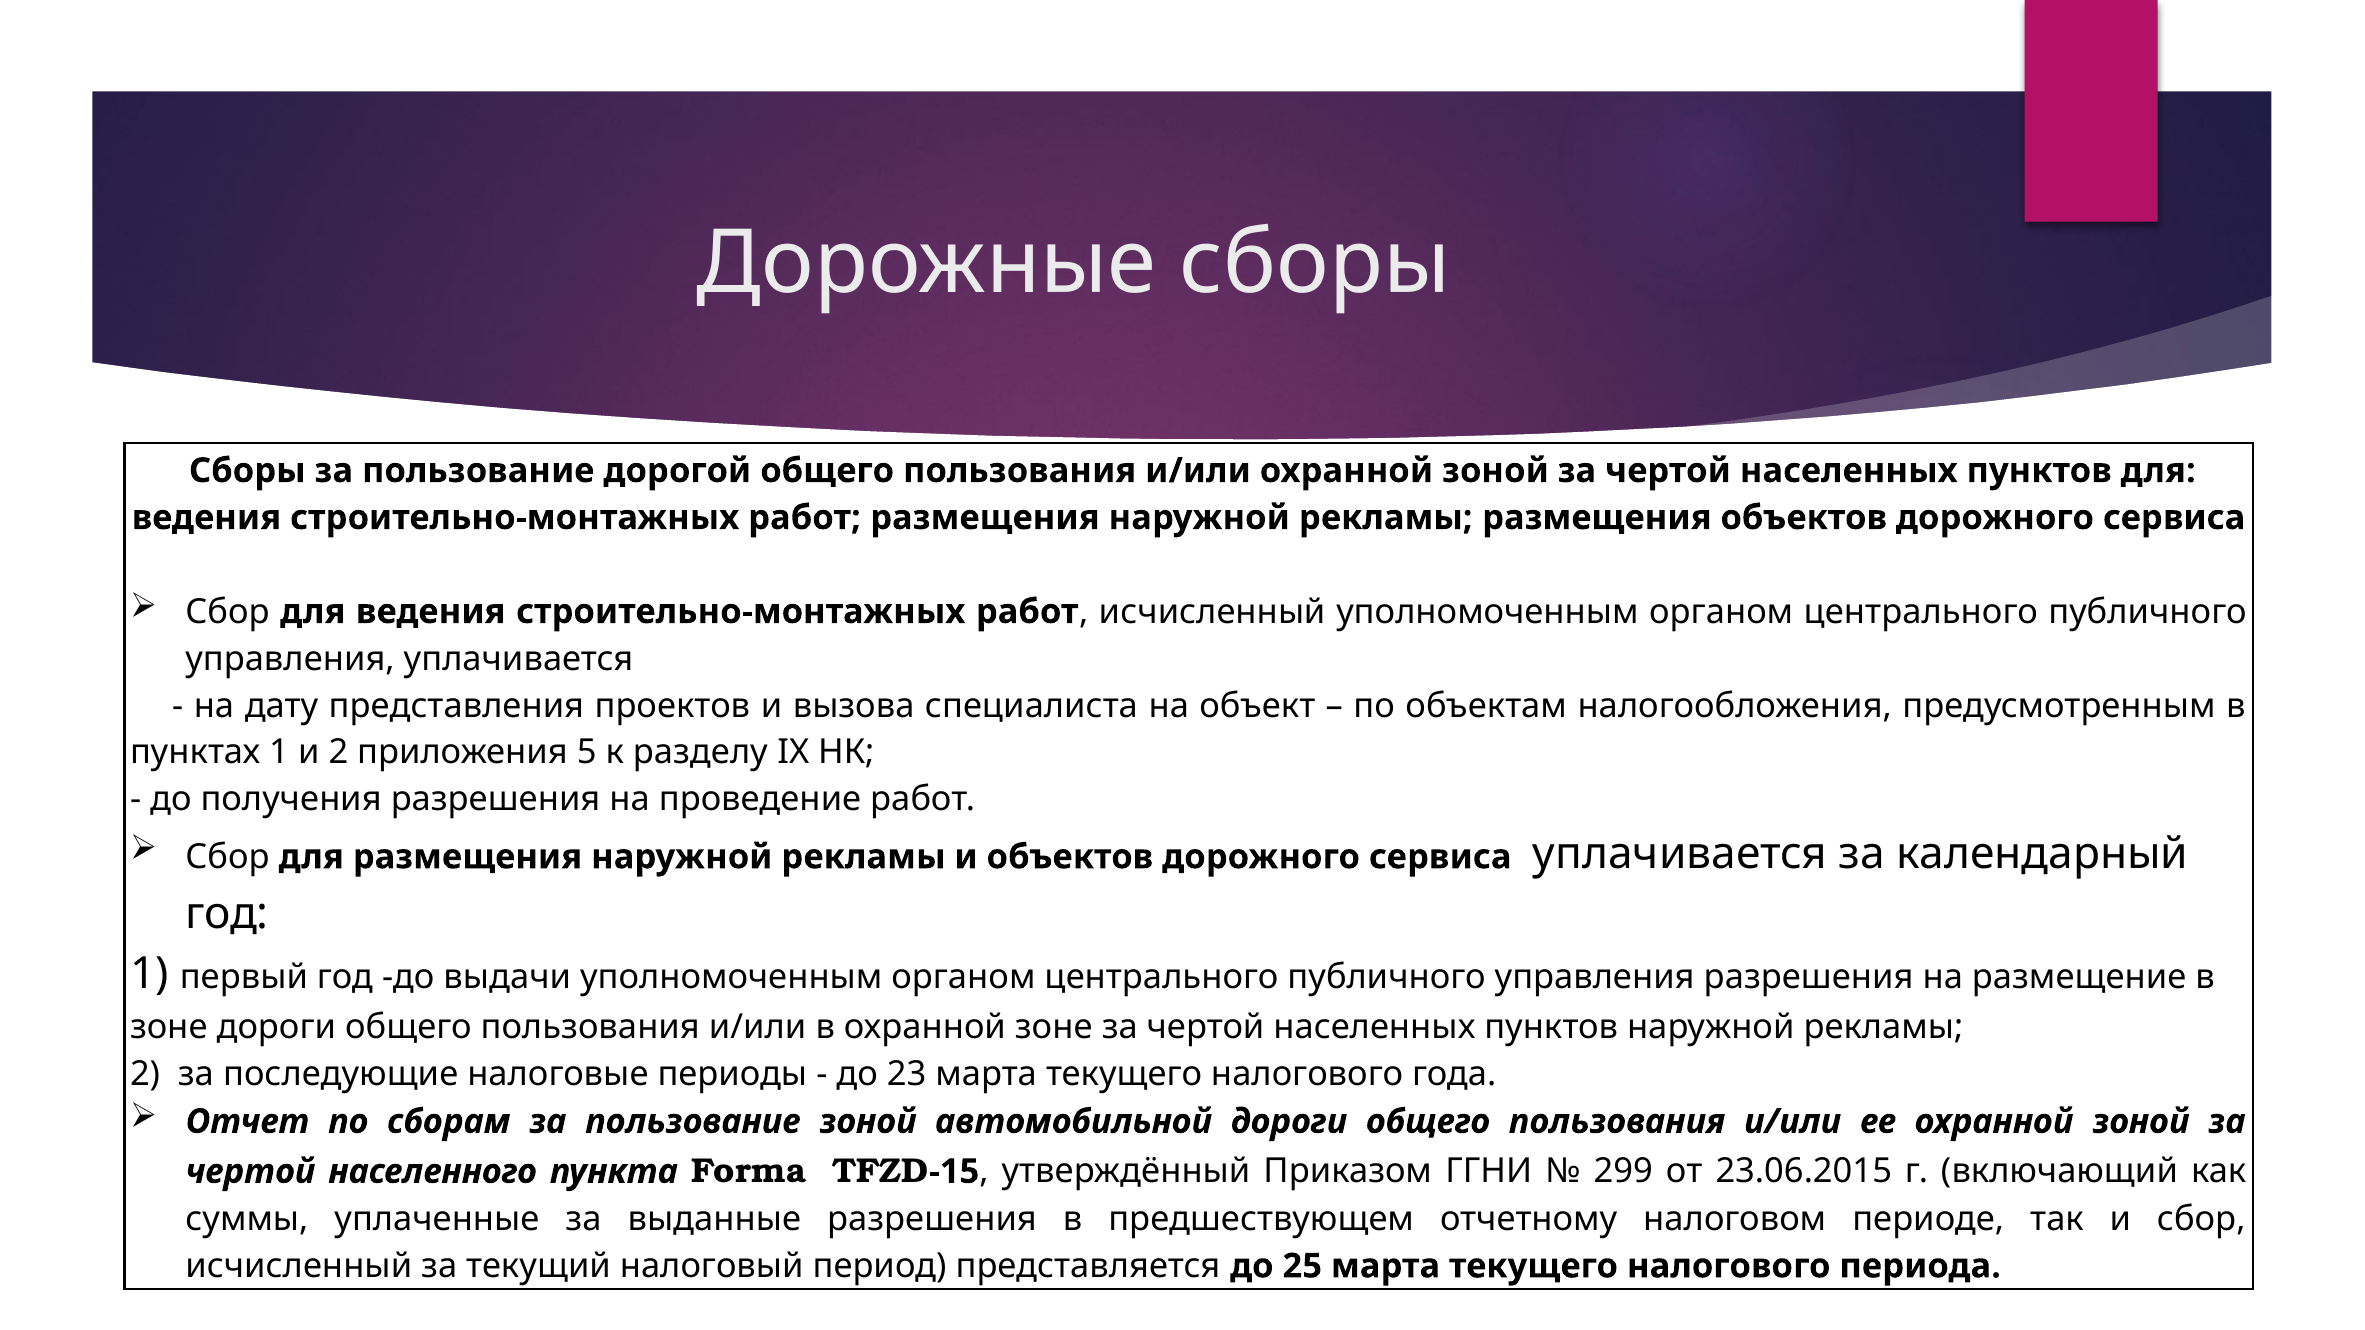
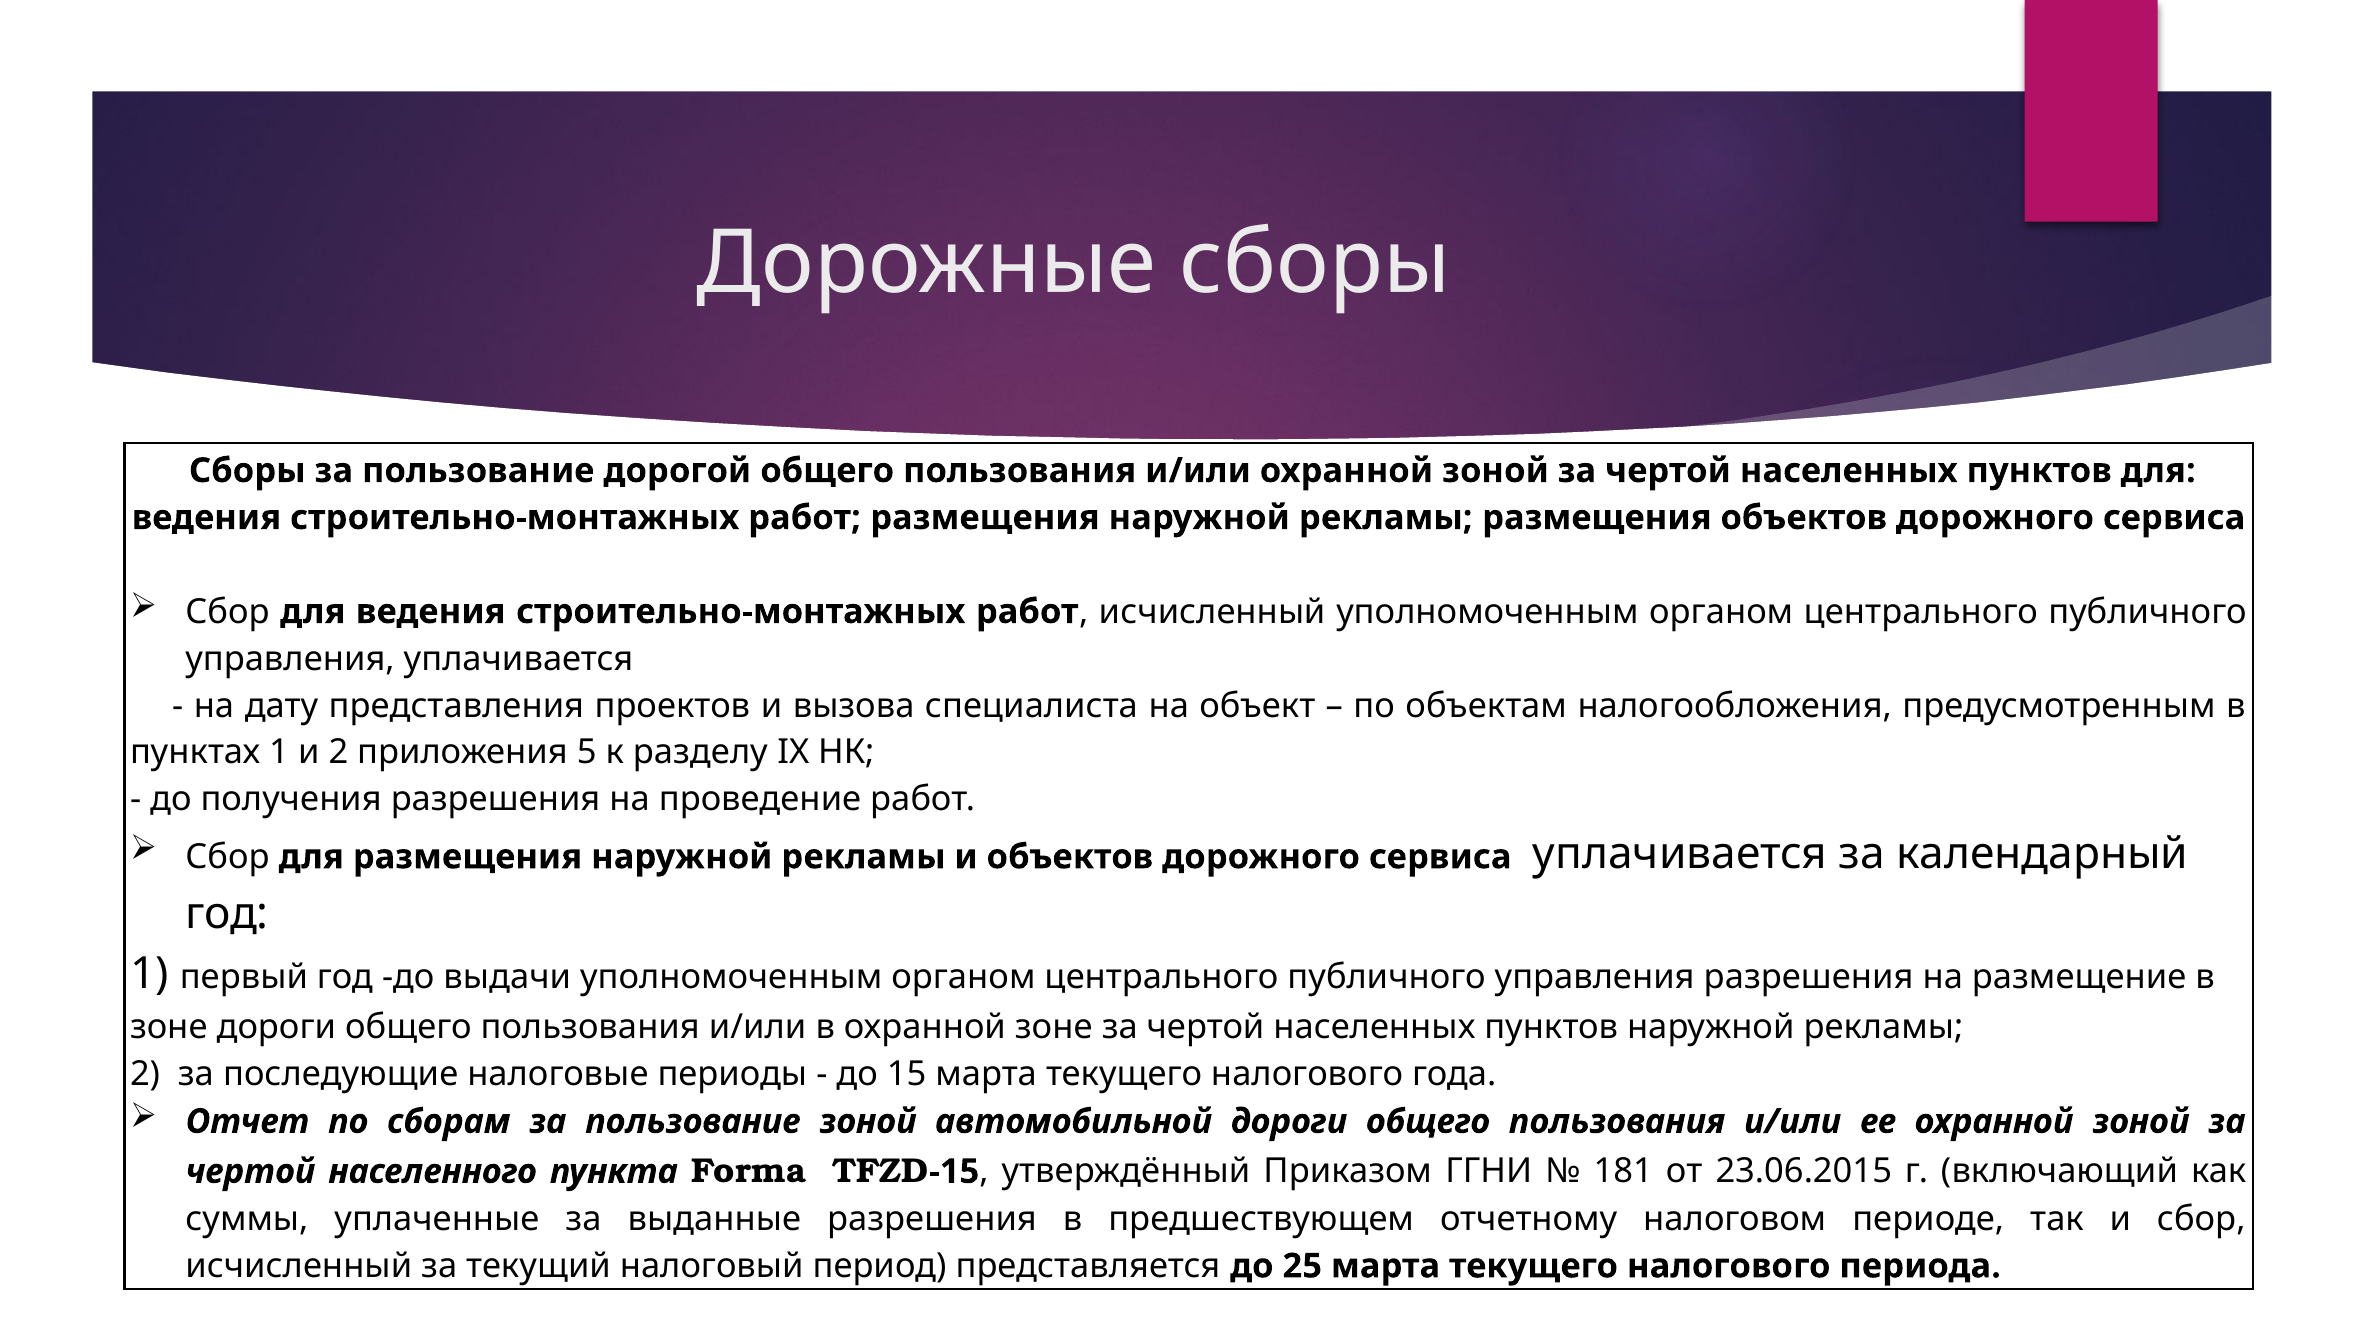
23: 23 -> 15
299: 299 -> 181
